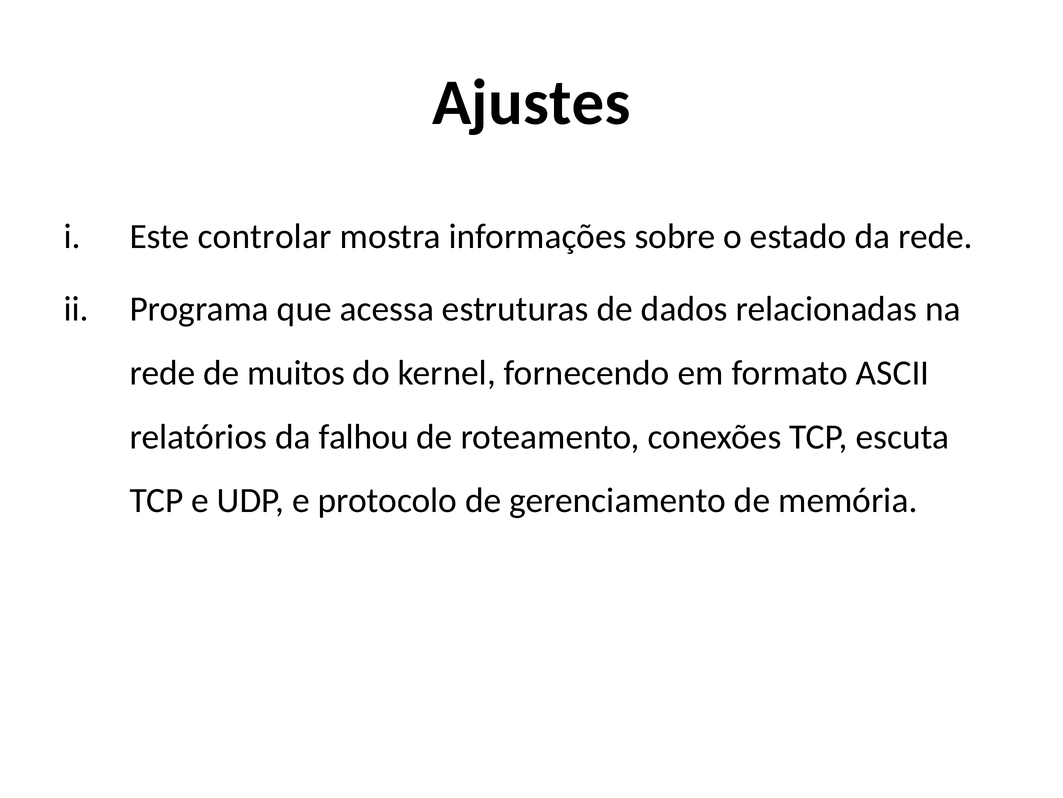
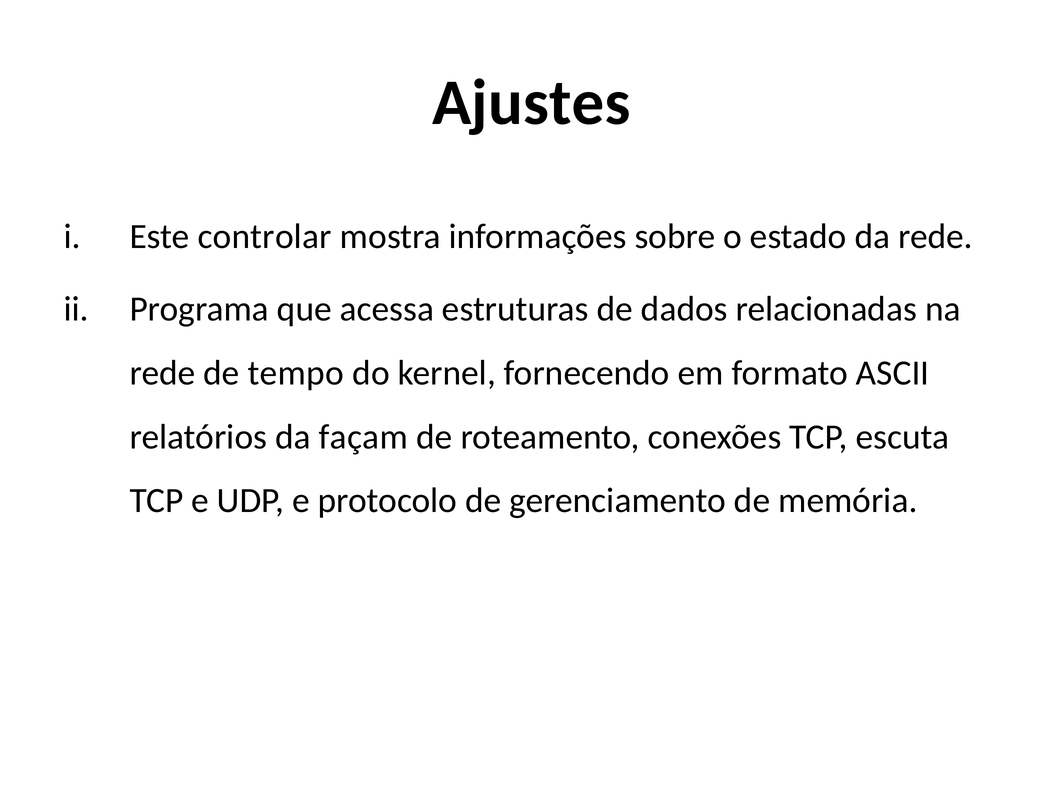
muitos: muitos -> tempo
falhou: falhou -> façam
